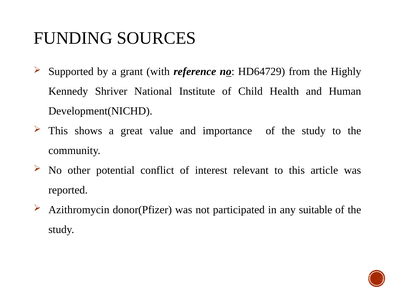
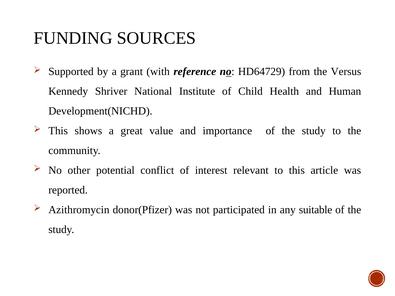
Highly: Highly -> Versus
